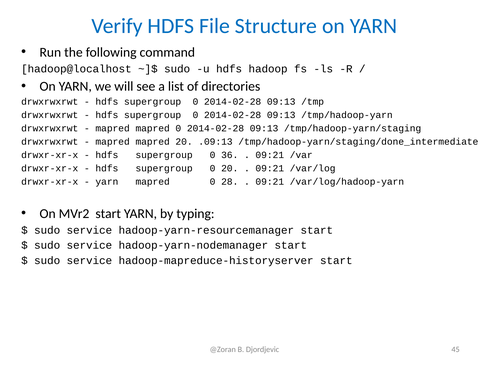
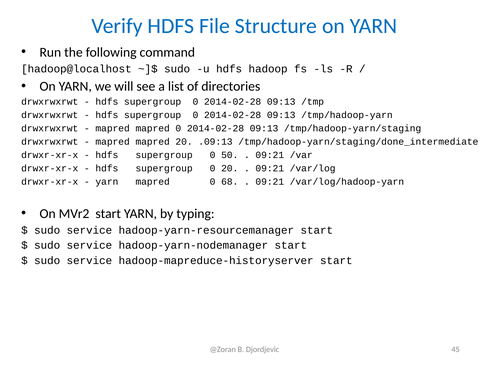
36: 36 -> 50
28: 28 -> 68
